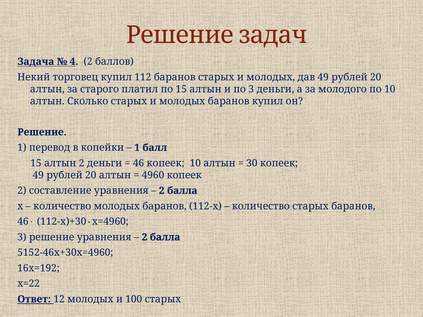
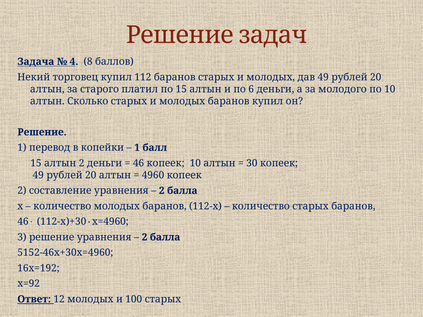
4 2: 2 -> 8
по 3: 3 -> 6
х=22: х=22 -> х=92
